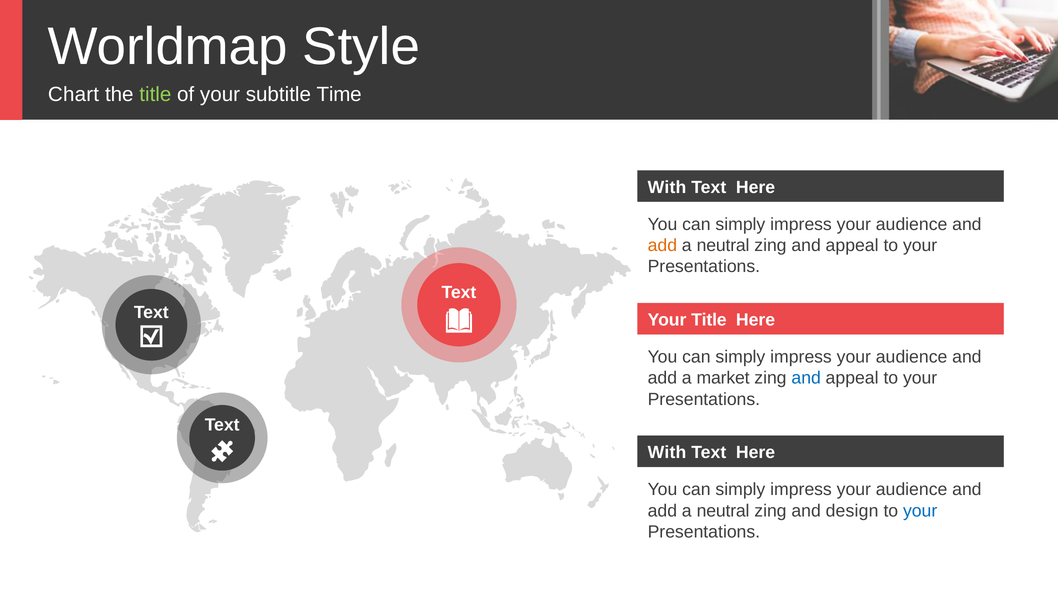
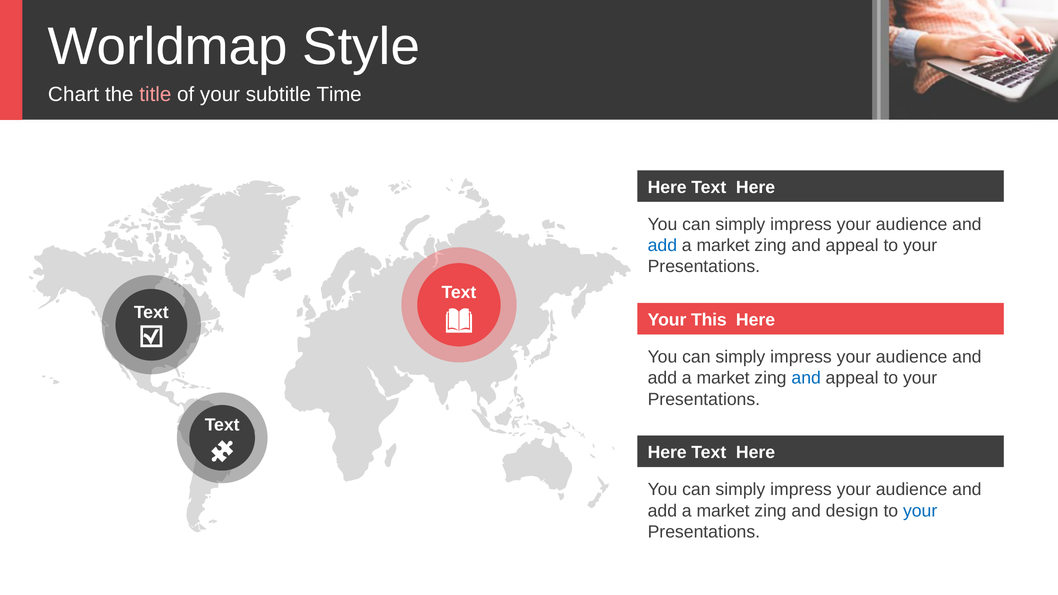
title at (155, 95) colour: light green -> pink
With at (667, 187): With -> Here
add at (662, 246) colour: orange -> blue
neutral at (723, 246): neutral -> market
Your Title: Title -> This
With at (667, 453): With -> Here
neutral at (723, 511): neutral -> market
